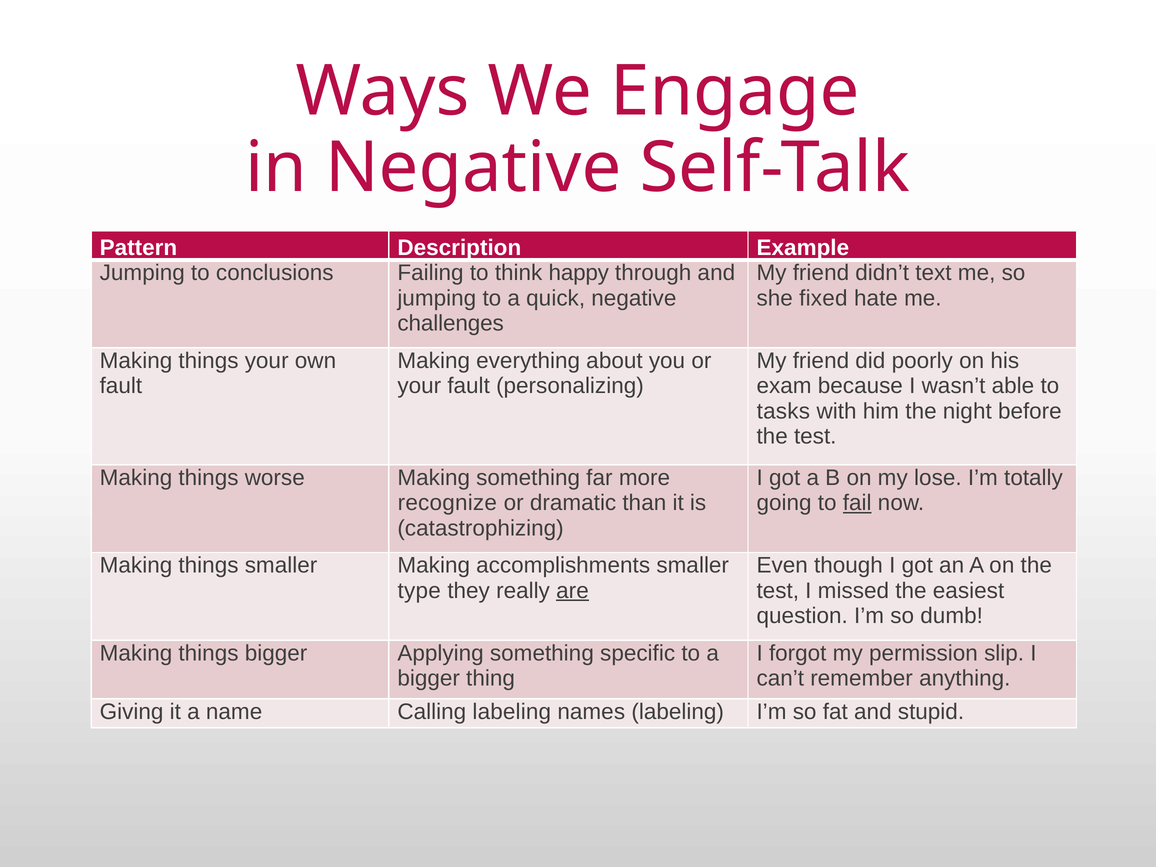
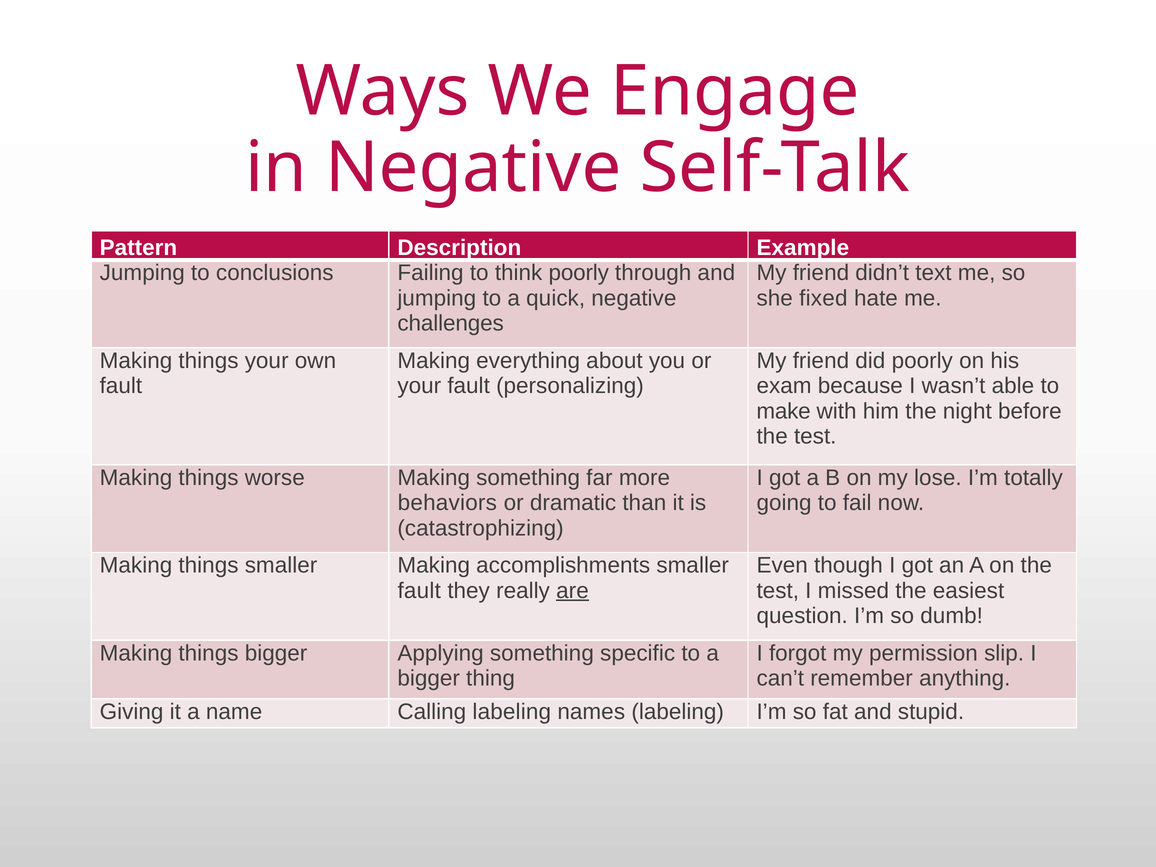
think happy: happy -> poorly
tasks: tasks -> make
recognize: recognize -> behaviors
fail underline: present -> none
type at (419, 591): type -> fault
